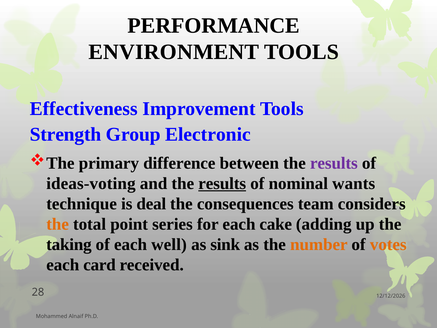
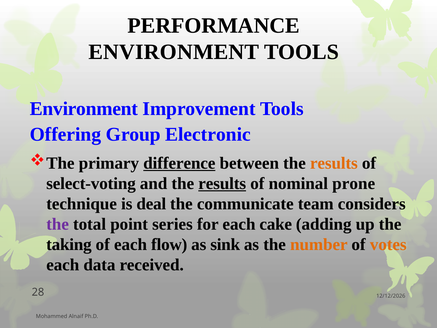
Effectiveness at (84, 109): Effectiveness -> Environment
Strength: Strength -> Offering
difference underline: none -> present
results at (334, 163) colour: purple -> orange
ideas-voting: ideas-voting -> select-voting
wants: wants -> prone
consequences: consequences -> communicate
the at (58, 224) colour: orange -> purple
well: well -> flow
card: card -> data
